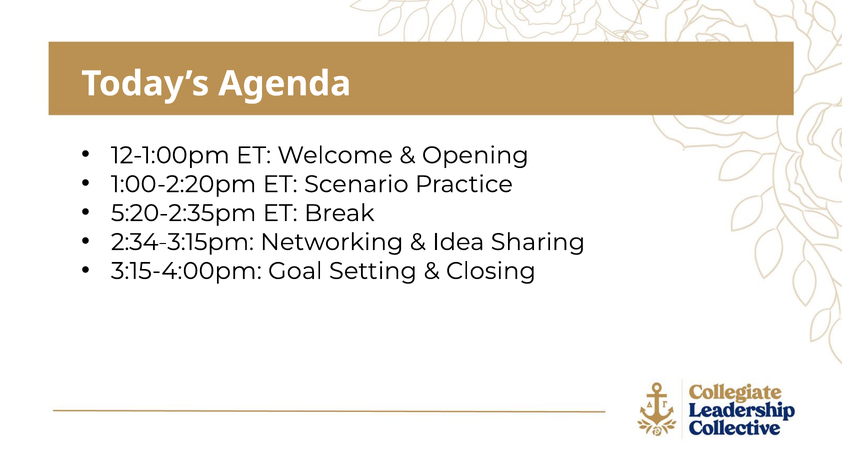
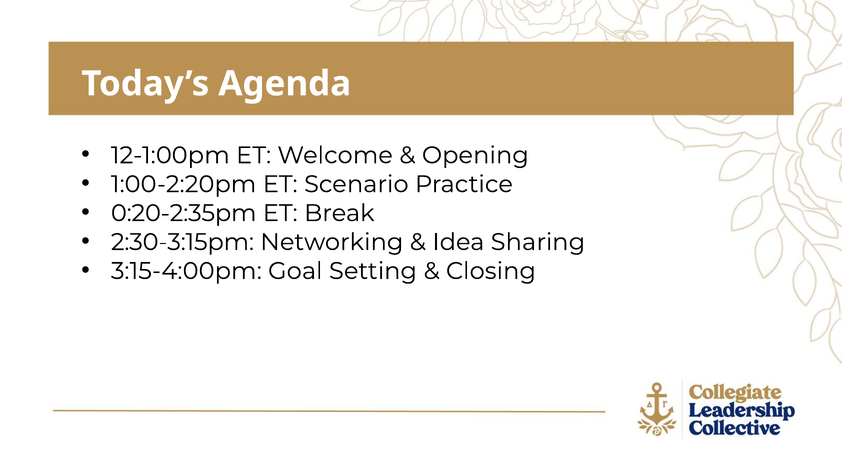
5:20-2:35pm: 5:20-2:35pm -> 0:20-2:35pm
2:34-3:15pm: 2:34-3:15pm -> 2:30-3:15pm
